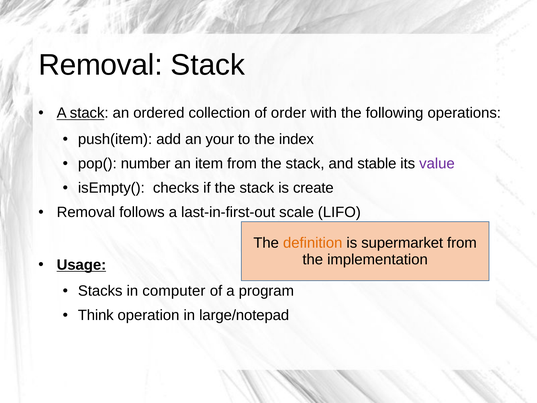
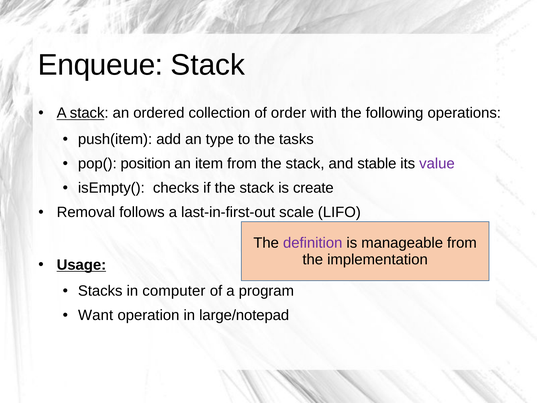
Removal at (100, 65): Removal -> Enqueue
your: your -> type
index: index -> tasks
number: number -> position
definition colour: orange -> purple
supermarket: supermarket -> manageable
Think: Think -> Want
